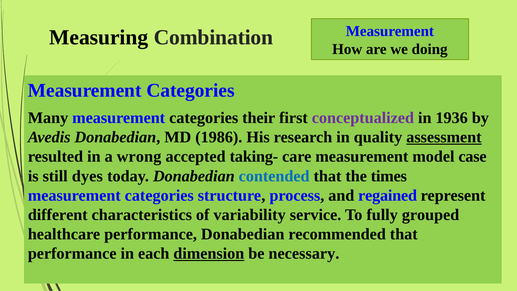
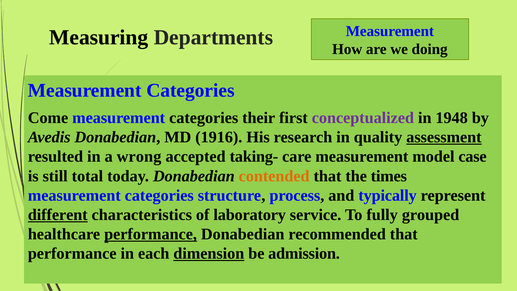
Combination: Combination -> Departments
Many: Many -> Come
1936: 1936 -> 1948
1986: 1986 -> 1916
dyes: dyes -> total
contended colour: blue -> orange
regained: regained -> typically
different underline: none -> present
variability: variability -> laboratory
performance at (151, 234) underline: none -> present
necessary: necessary -> admission
